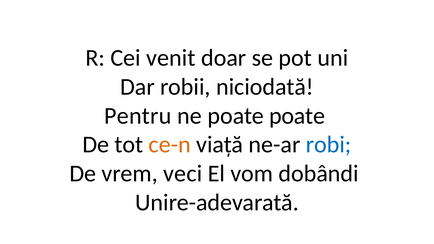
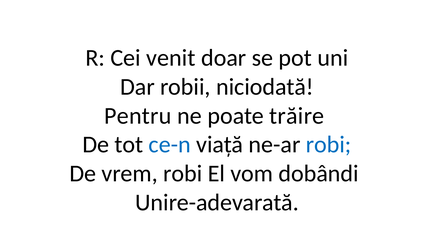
poate poate: poate -> trăire
ce-n colour: orange -> blue
vrem veci: veci -> robi
